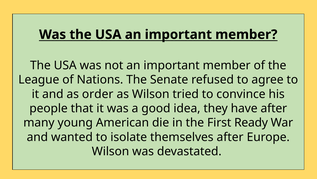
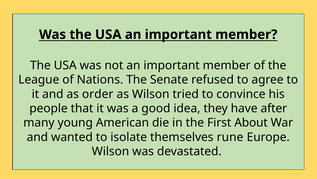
Ready: Ready -> About
themselves after: after -> rune
